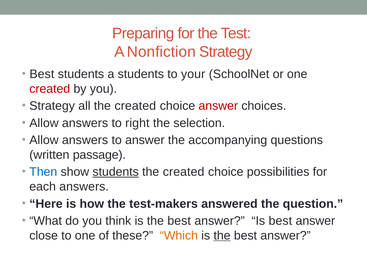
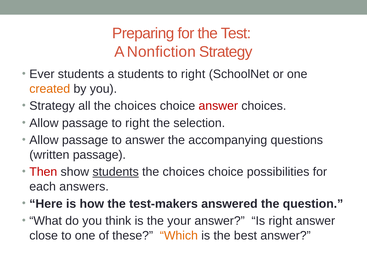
Best at (42, 74): Best -> Ever
your at (193, 74): your -> right
created at (50, 89) colour: red -> orange
all the created: created -> choices
answers at (85, 123): answers -> passage
answers at (85, 140): answers -> passage
Then colour: blue -> red
created at (184, 172): created -> choices
think is the best: best -> your
Is best: best -> right
the at (222, 236) underline: present -> none
